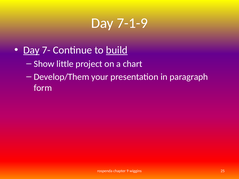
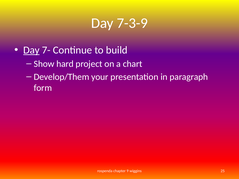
7-1-9: 7-1-9 -> 7-3-9
build underline: present -> none
little: little -> hard
